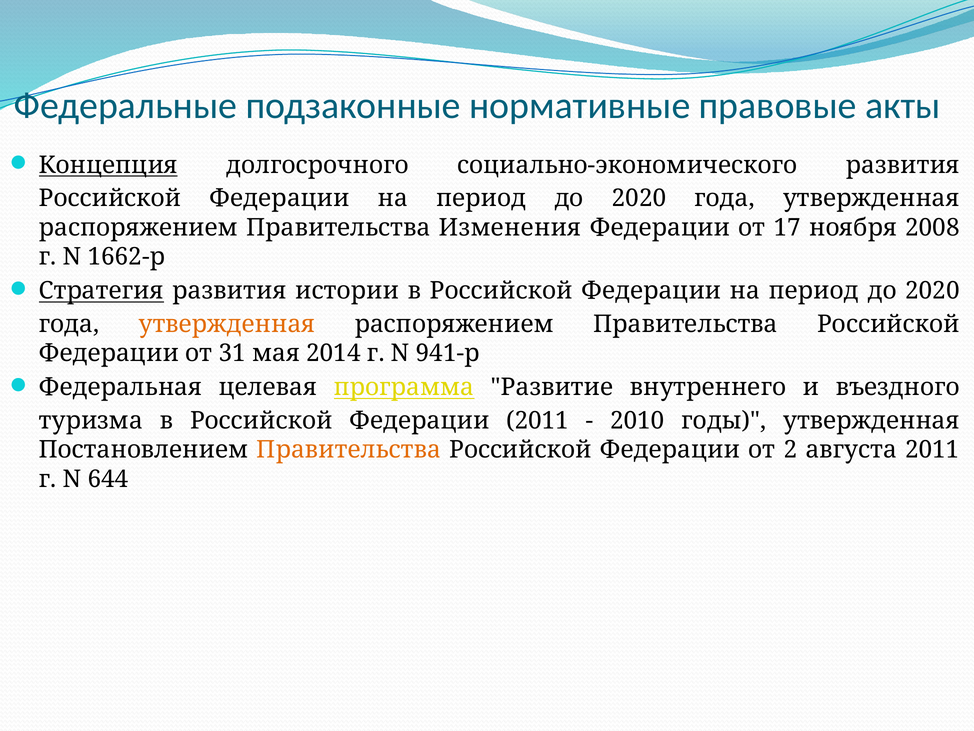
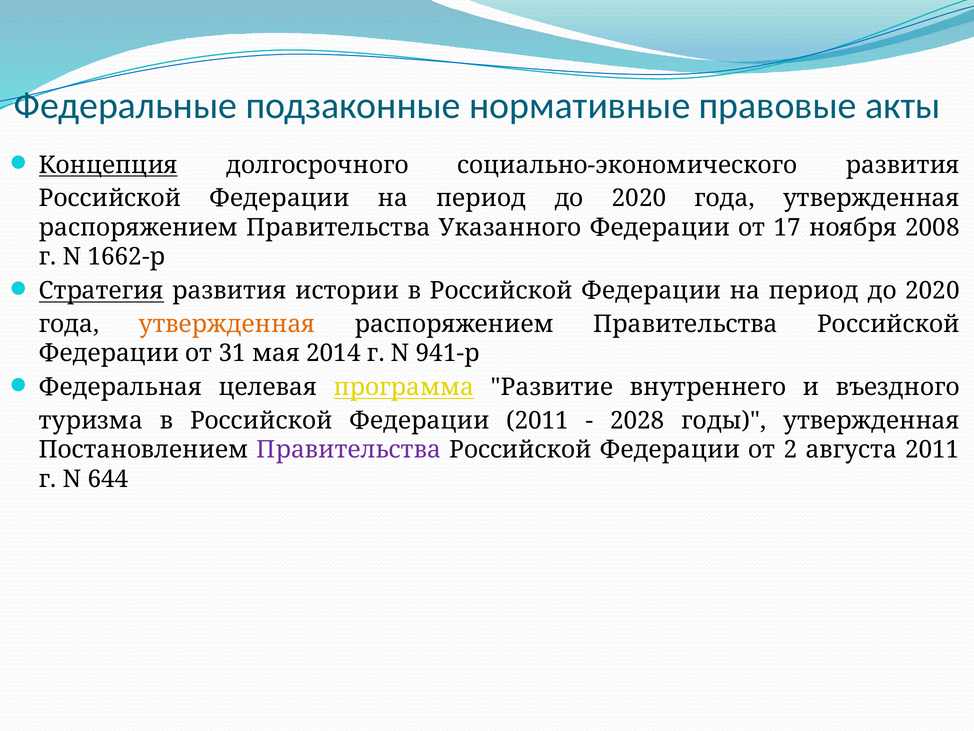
Изменения: Изменения -> Указанного
2010: 2010 -> 2028
Правительства at (349, 449) colour: orange -> purple
